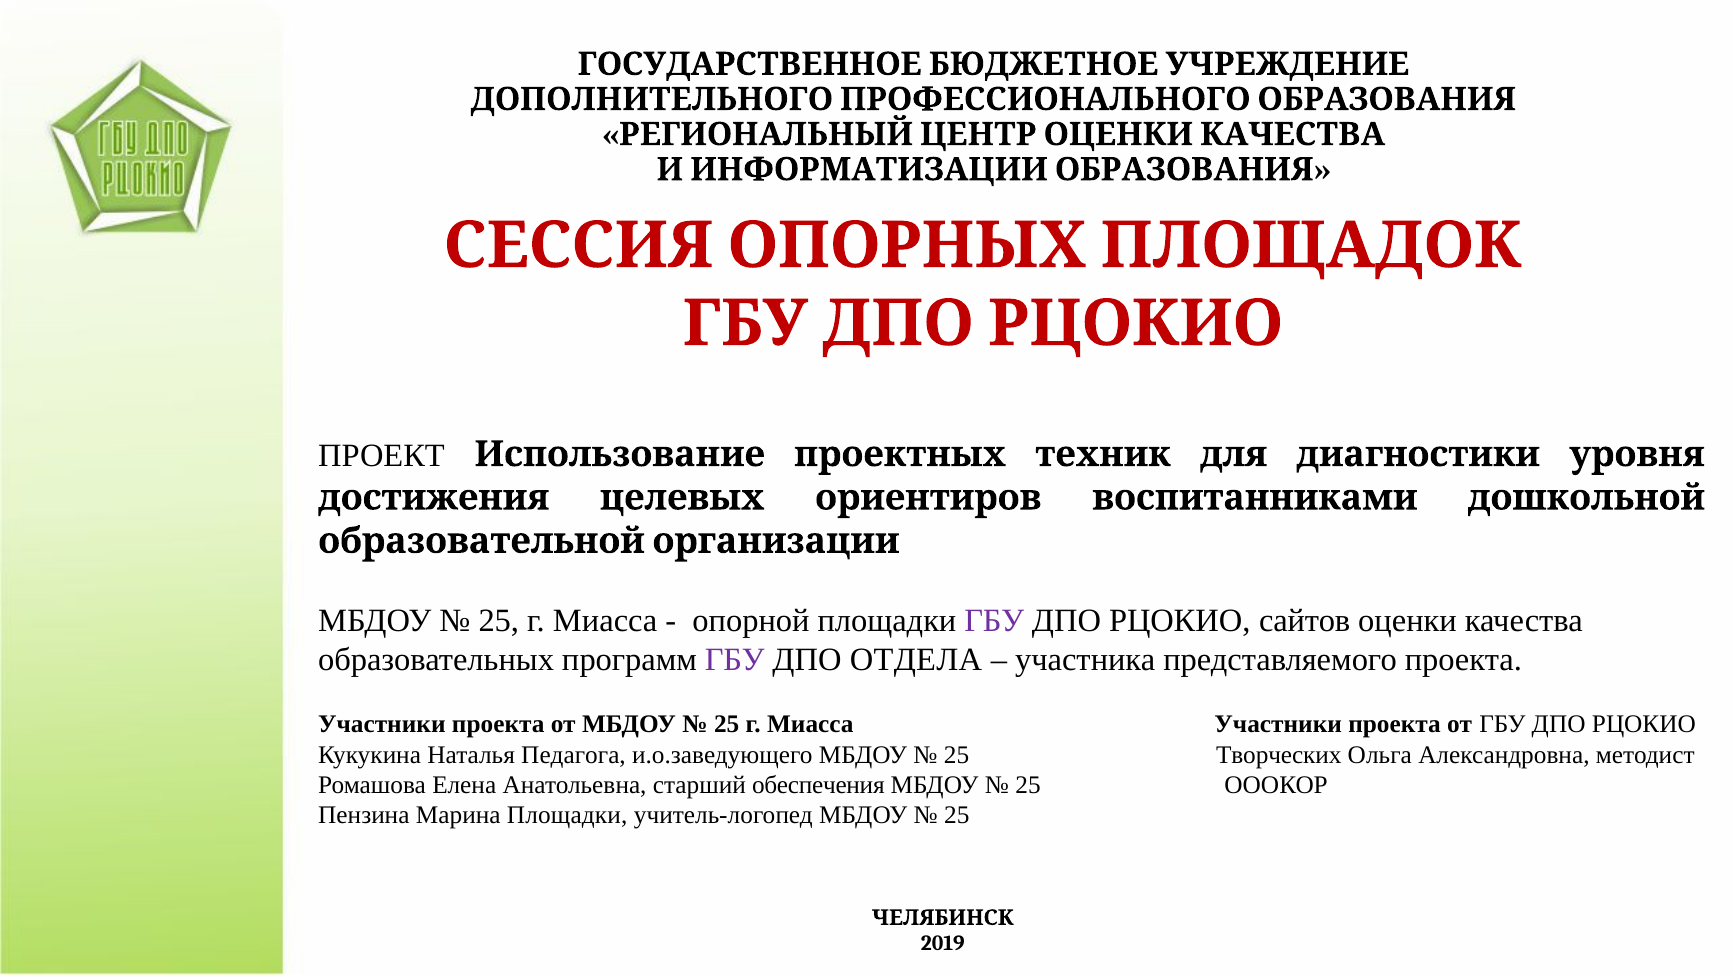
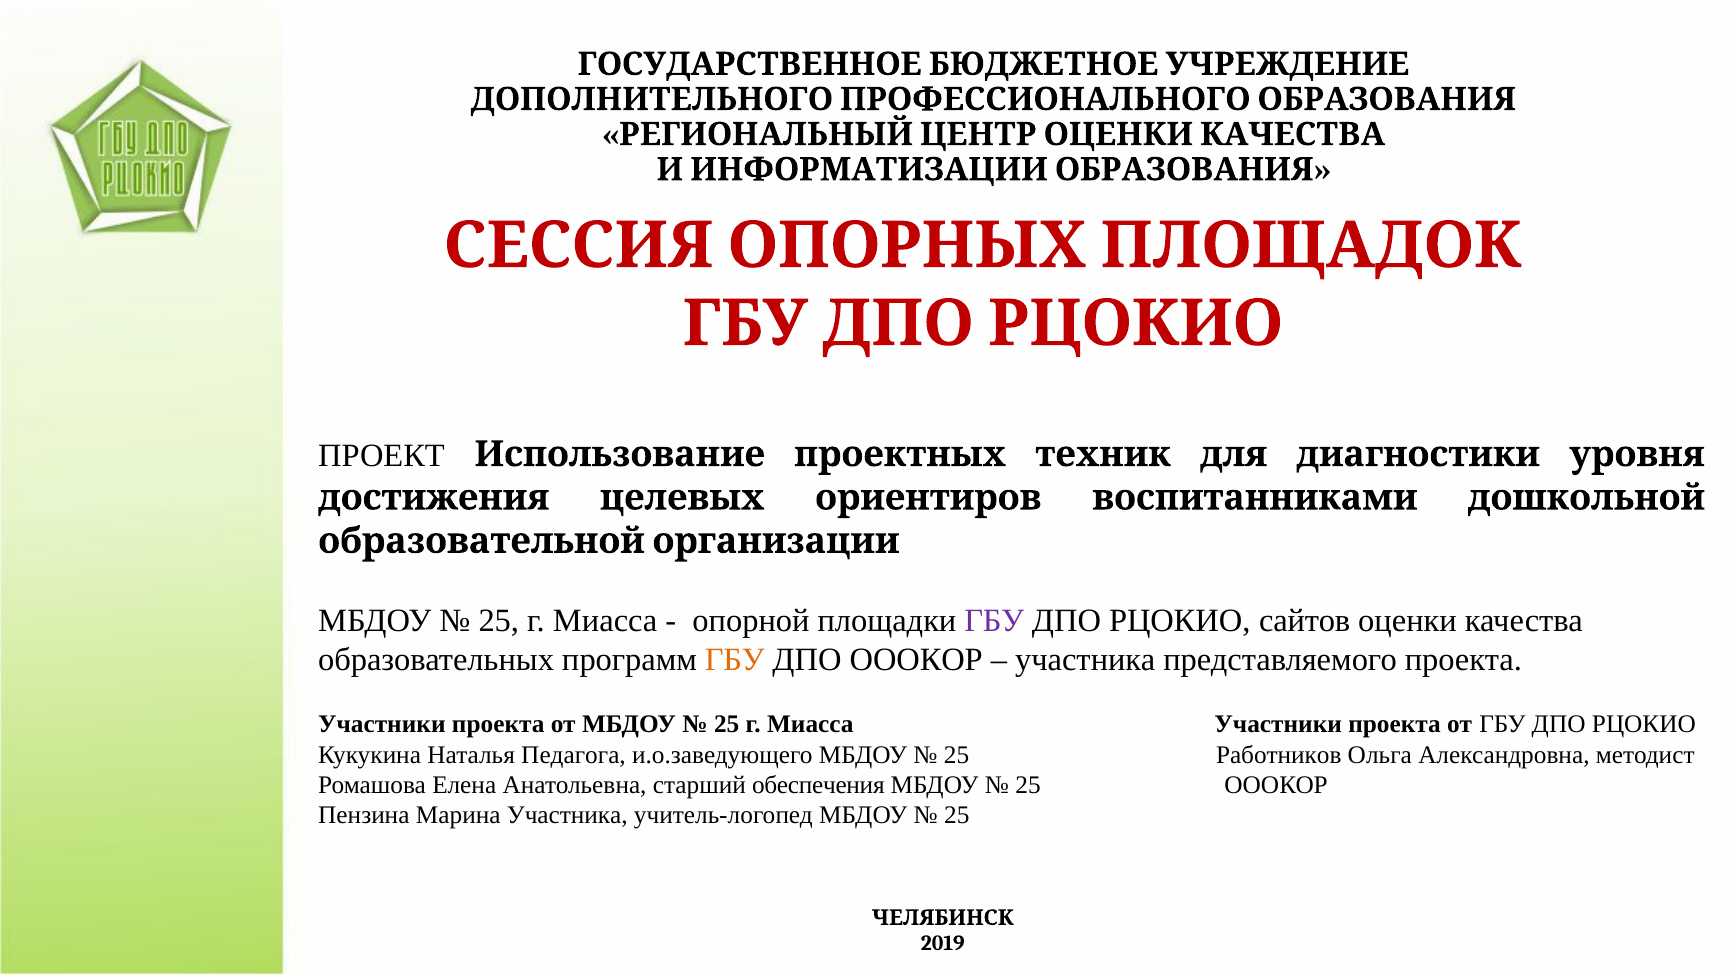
ГБУ at (735, 660) colour: purple -> orange
ДПО ОТДЕЛА: ОТДЕЛА -> ОООКОР
Творческих: Творческих -> Работников
Марина Площадки: Площадки -> Участника
